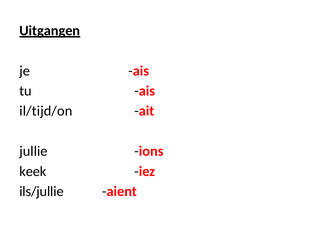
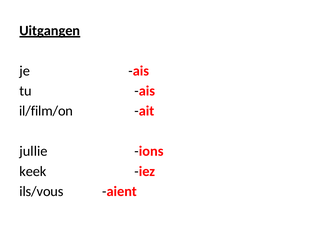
il/tijd/on: il/tijd/on -> il/film/on
ils/jullie: ils/jullie -> ils/vous
